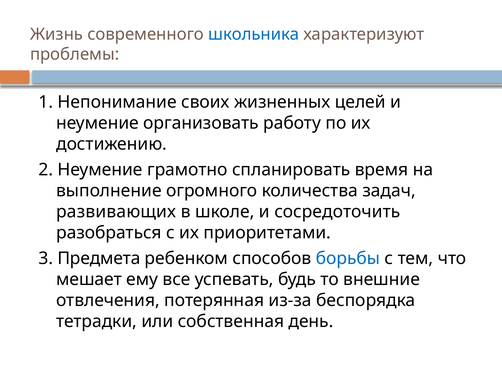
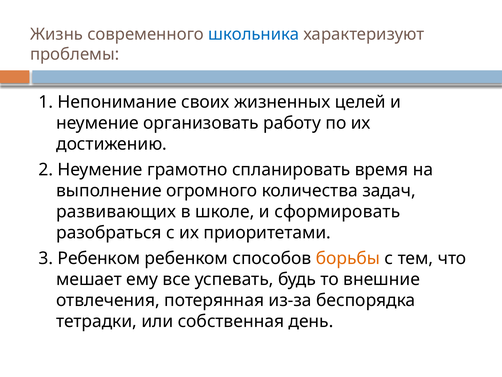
сосредоточить: сосредоточить -> сформировать
3 Предмета: Предмета -> Ребенком
борьбы colour: blue -> orange
